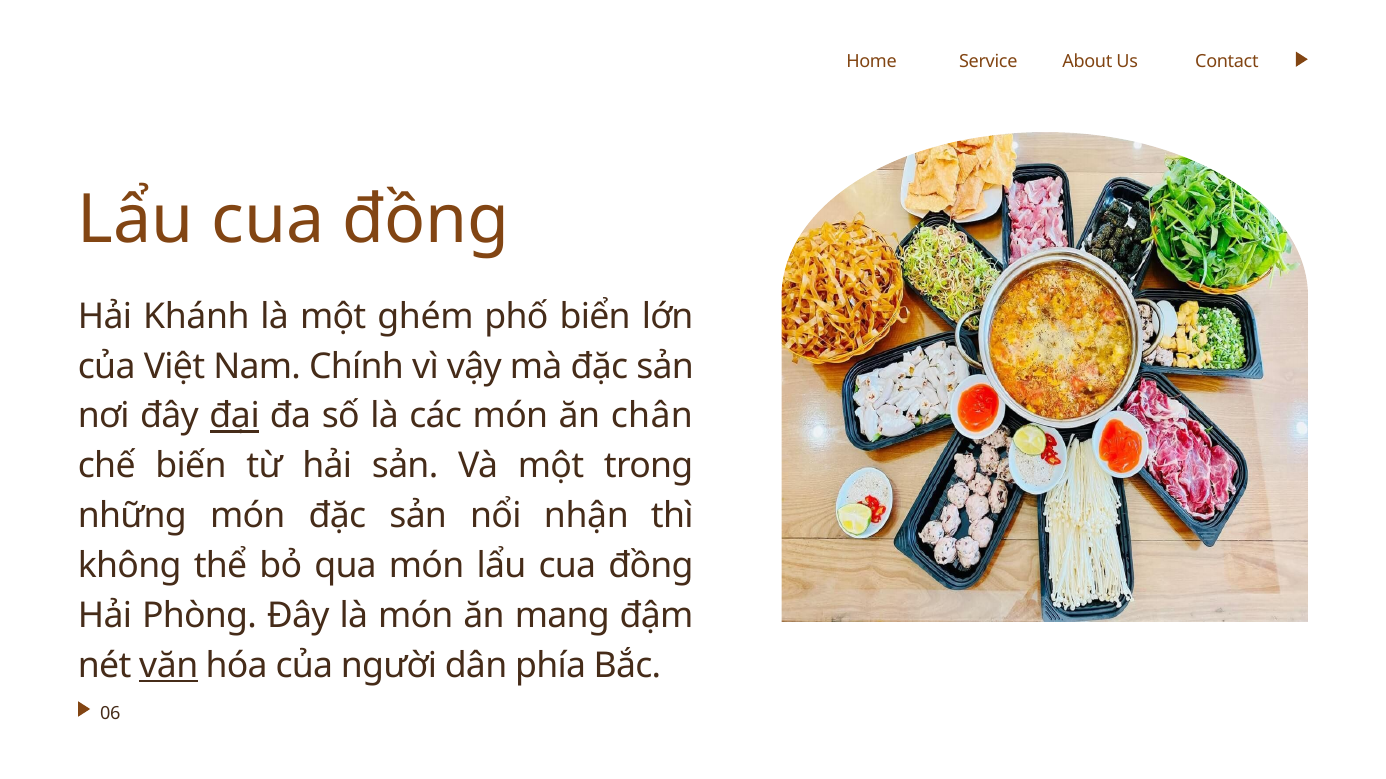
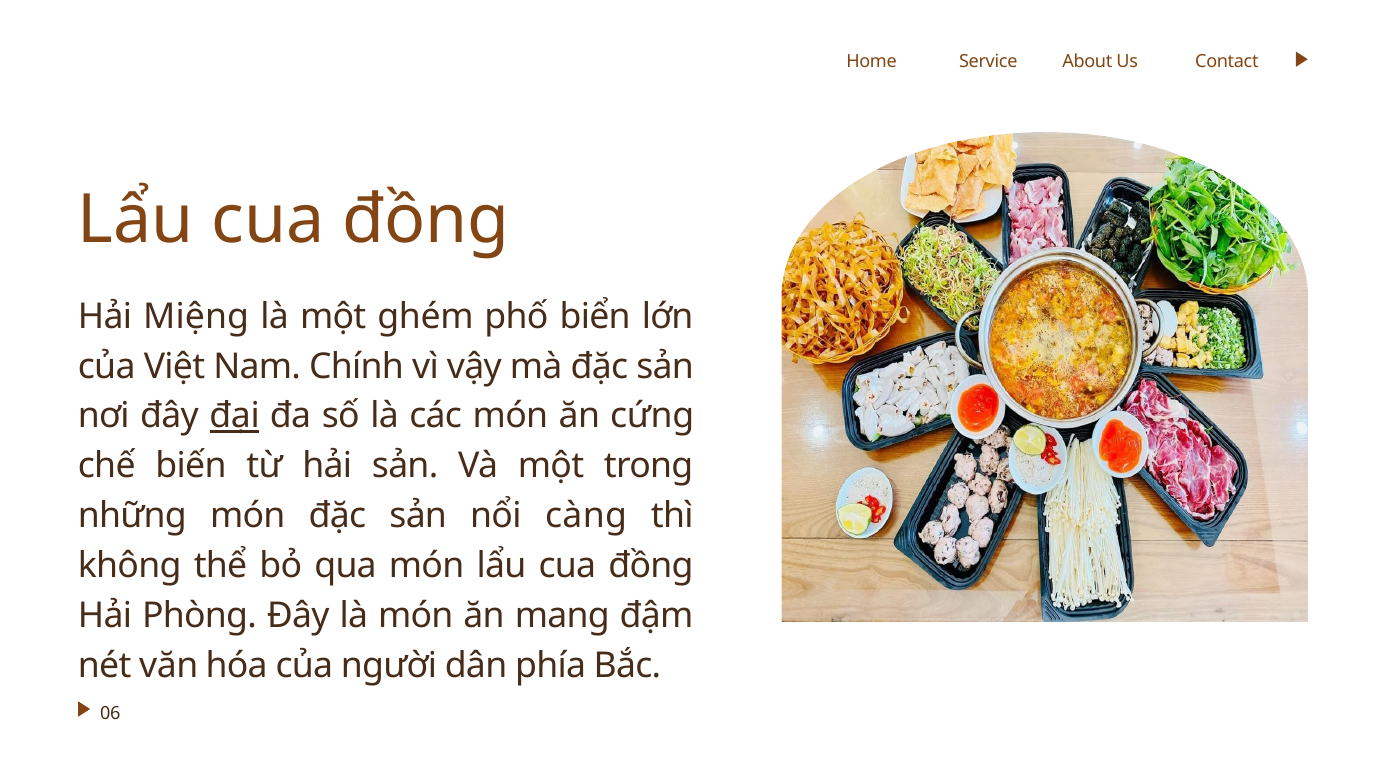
Khánh: Khánh -> Miệng
chân: chân -> cứng
nhận: nhận -> càng
văn underline: present -> none
